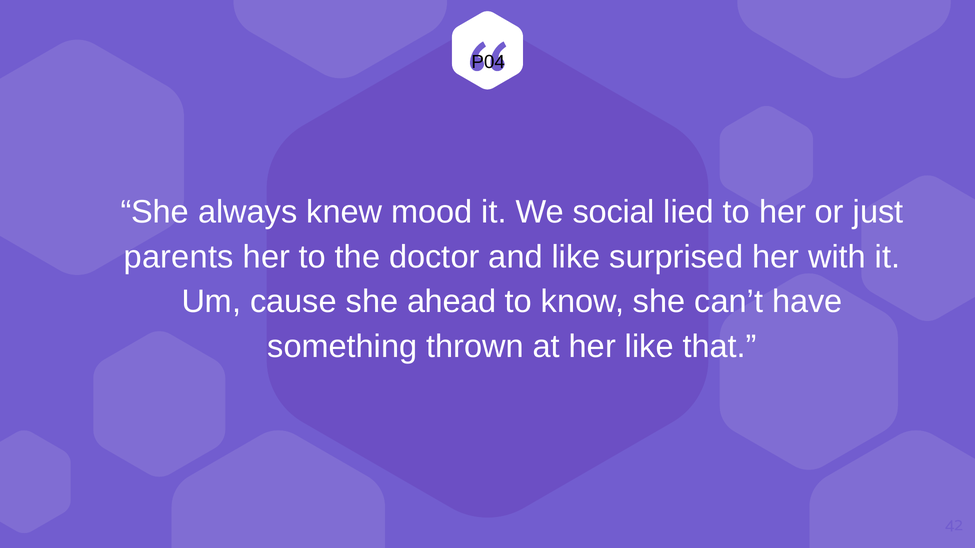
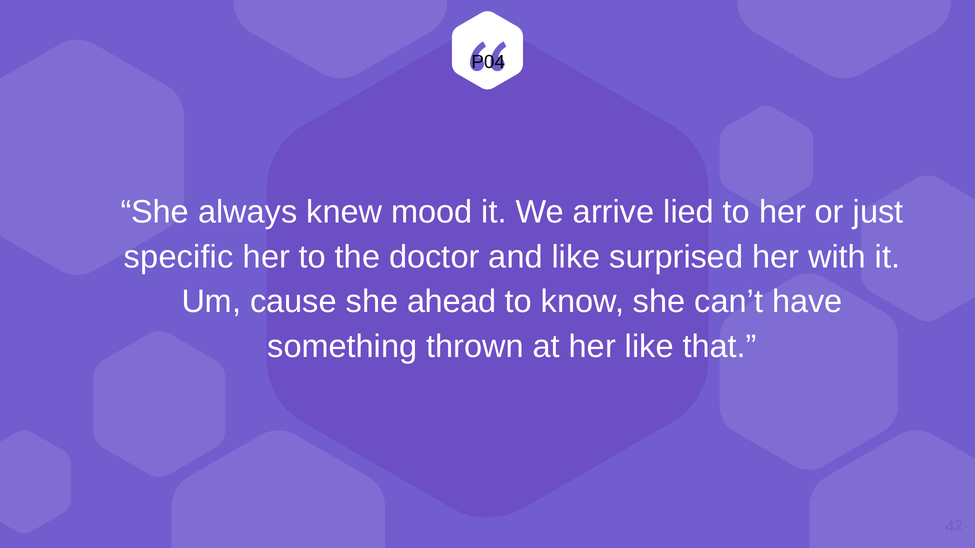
social: social -> arrive
parents: parents -> specific
